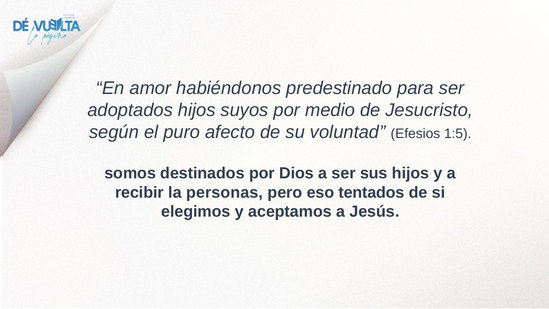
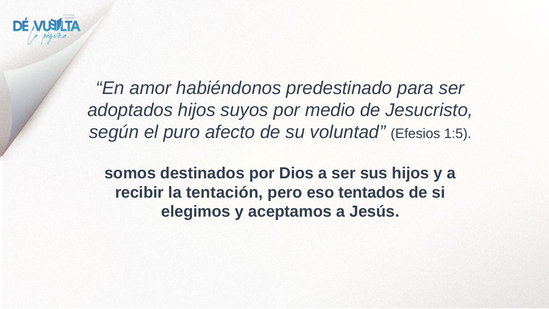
personas: personas -> tentación
